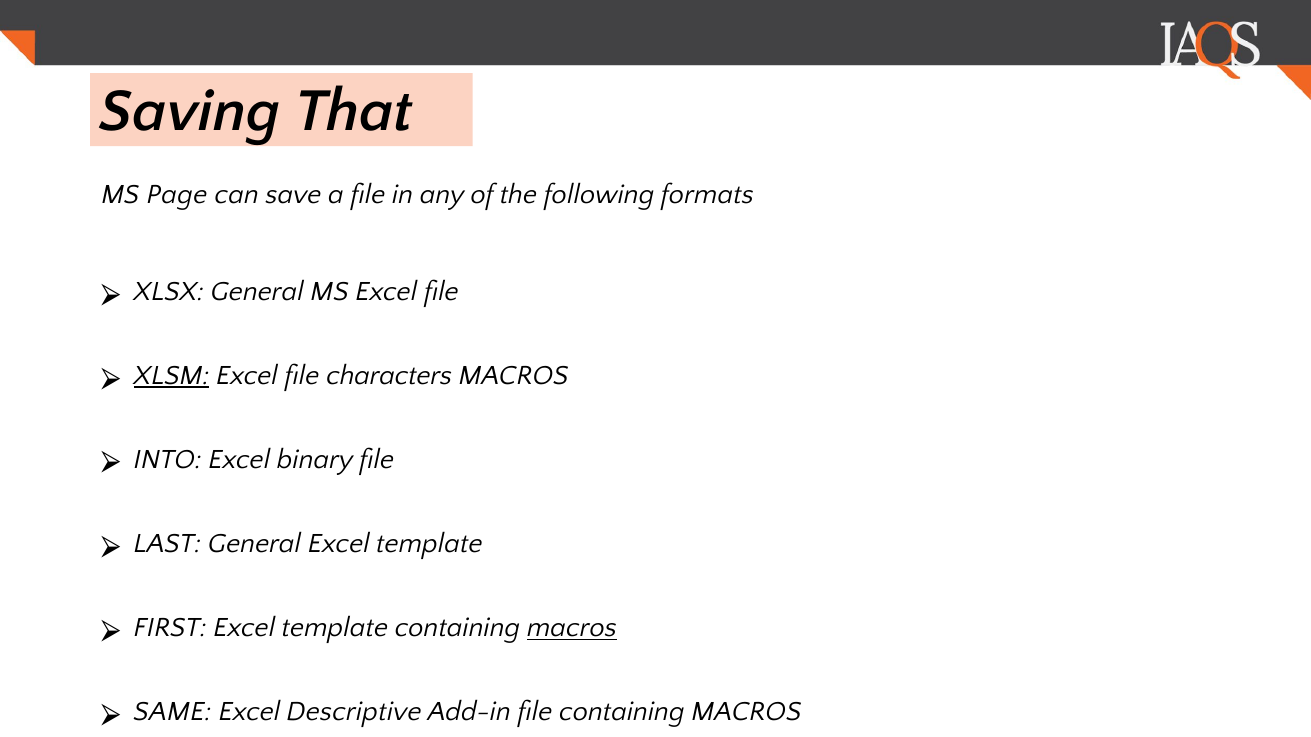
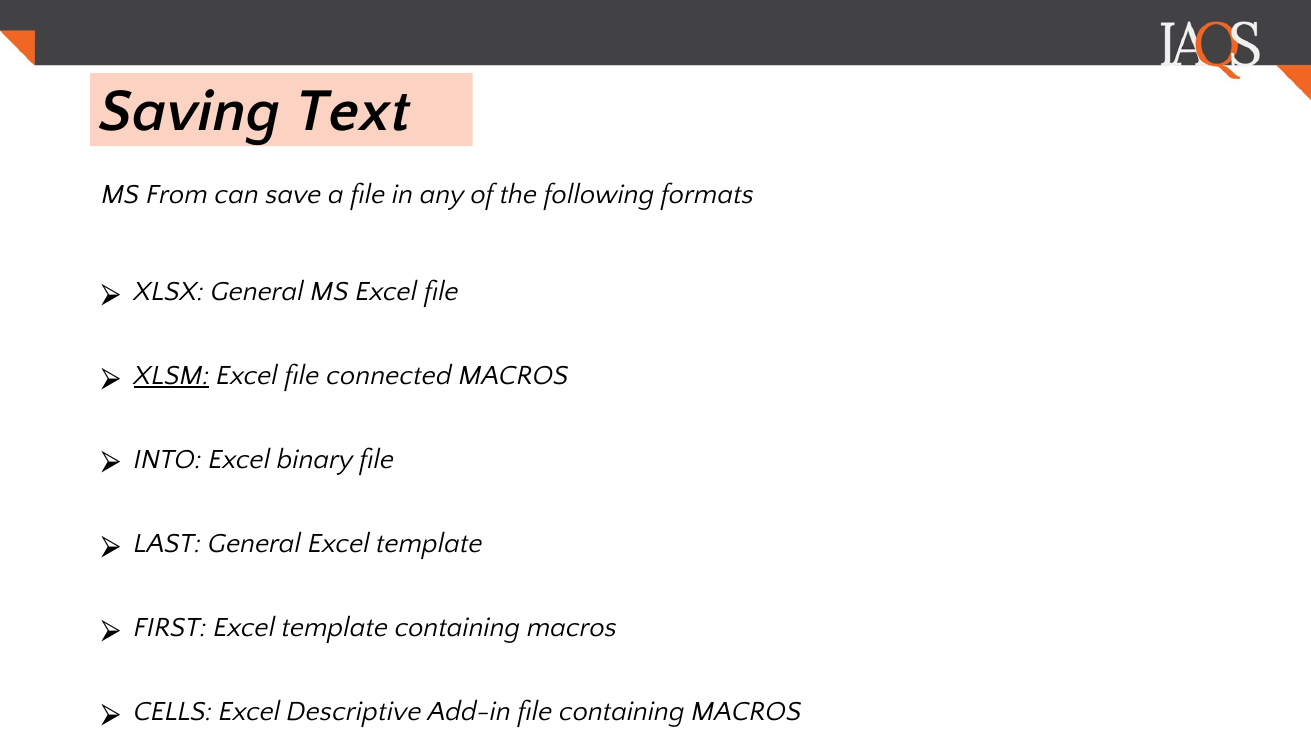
That: That -> Text
Page: Page -> From
characters: characters -> connected
macros at (572, 628) underline: present -> none
SAME: SAME -> CELLS
